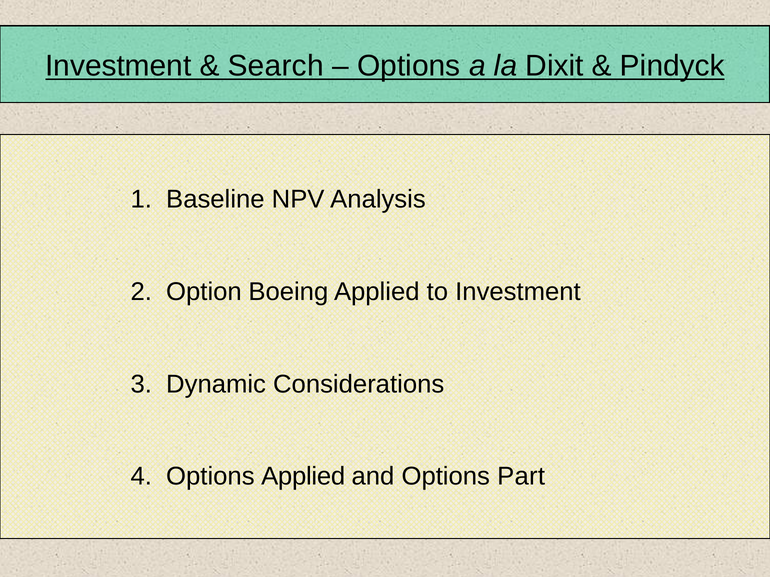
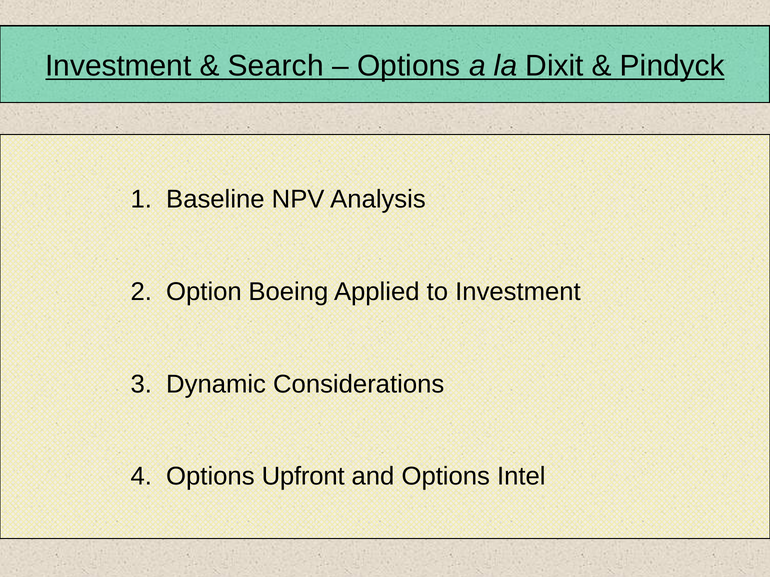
Options Applied: Applied -> Upfront
Part: Part -> Intel
